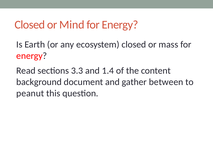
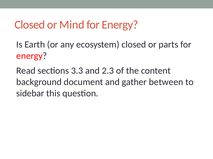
mass: mass -> parts
1.4: 1.4 -> 2.3
peanut: peanut -> sidebar
